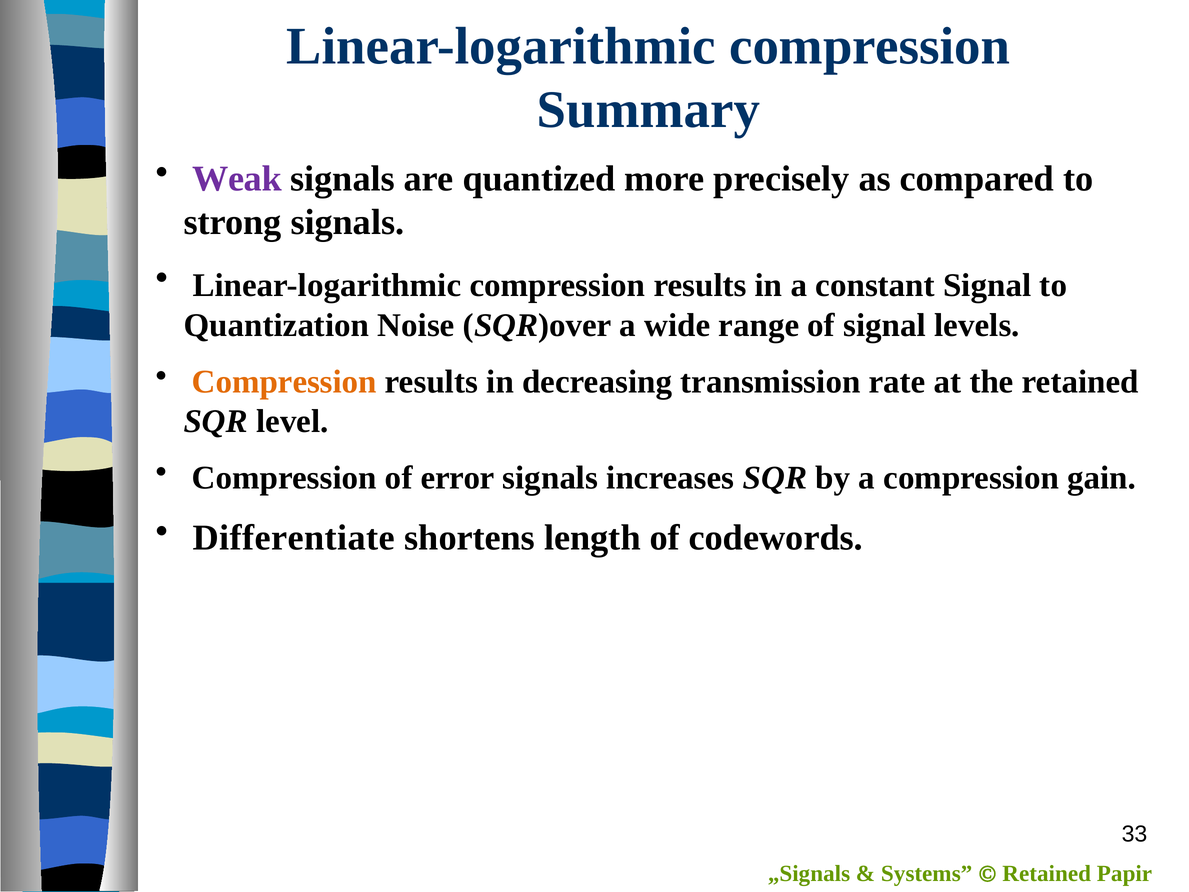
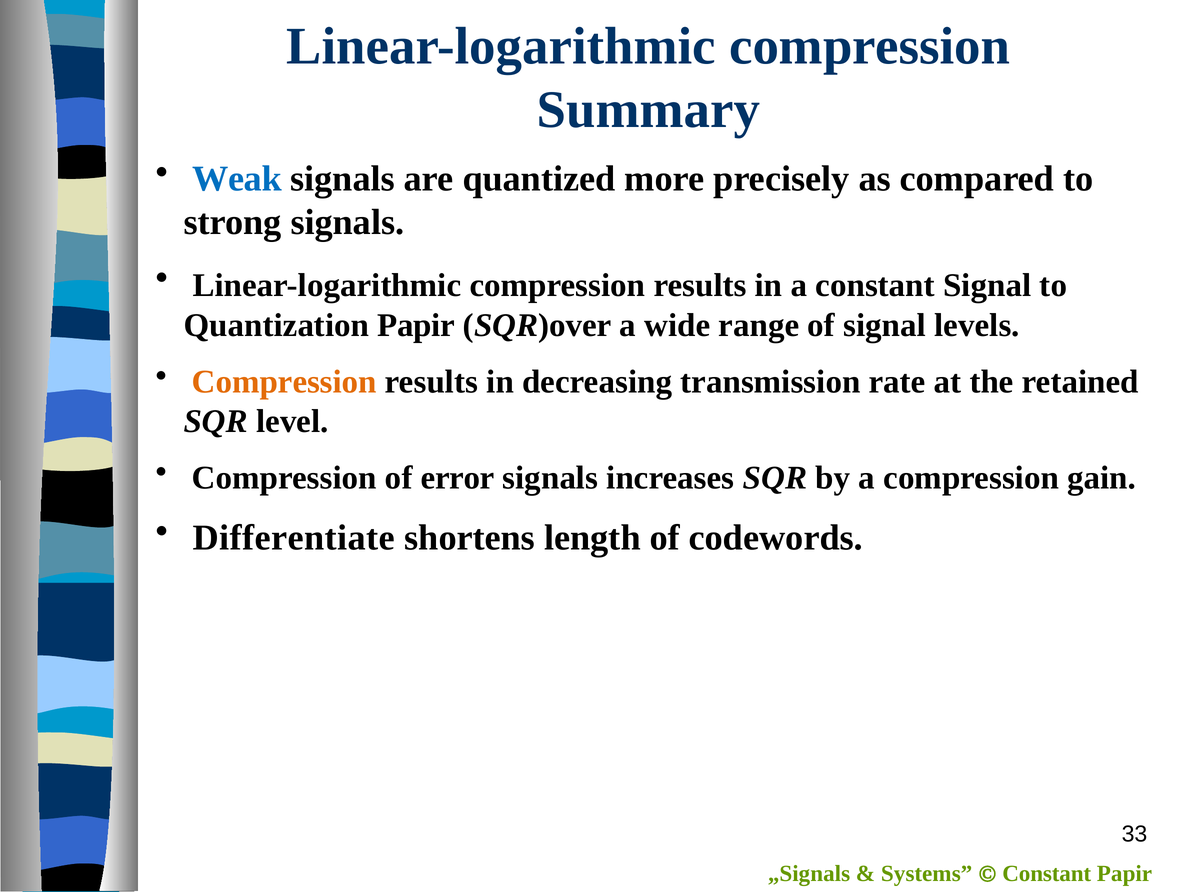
Weak colour: purple -> blue
Quantization Noise: Noise -> Papir
Retained at (1047, 873): Retained -> Constant
